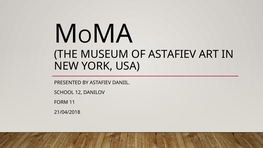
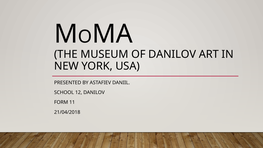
OF ASTAFIEV: ASTAFIEV -> DANILOV
